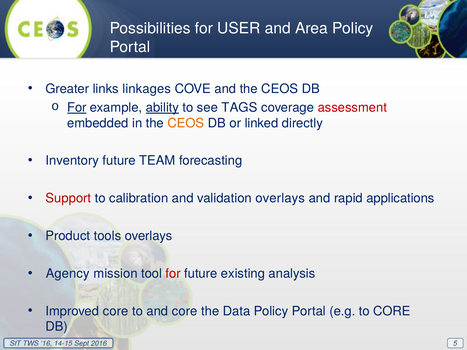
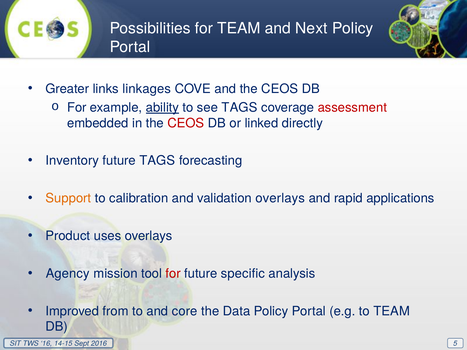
for USER: USER -> TEAM
Area: Area -> Next
For at (77, 108) underline: present -> none
CEOS at (186, 123) colour: orange -> red
future TEAM: TEAM -> TAGS
Support colour: red -> orange
tools: tools -> uses
existing: existing -> specific
Improved core: core -> from
to CORE: CORE -> TEAM
